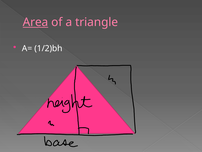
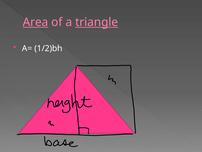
triangle underline: none -> present
